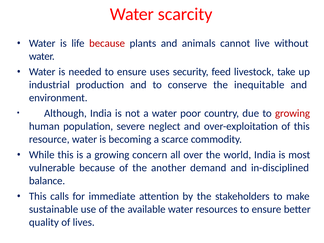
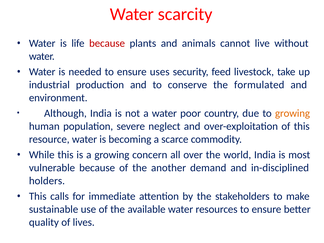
inequitable: inequitable -> formulated
growing at (292, 113) colour: red -> orange
balance: balance -> holders
